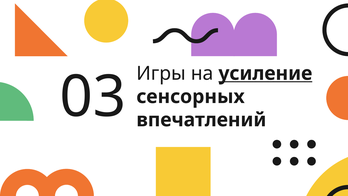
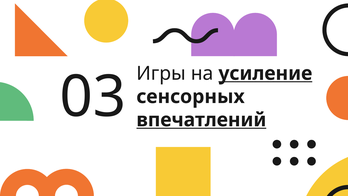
впечатлений underline: none -> present
